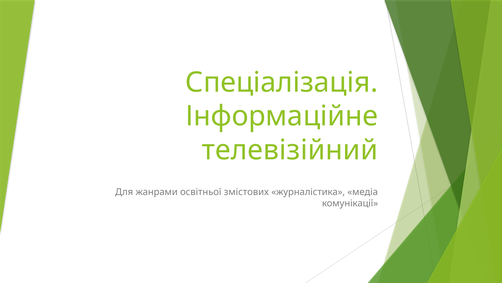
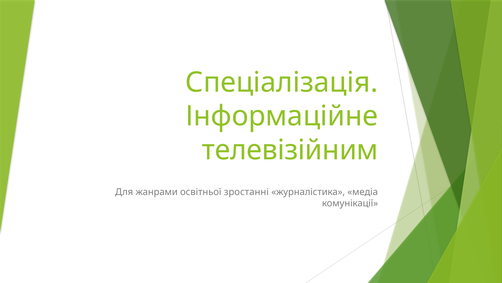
телевізійний: телевізійний -> телевізійним
змістових: змістових -> зростанні
